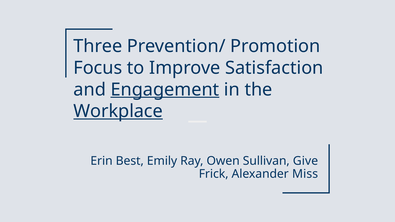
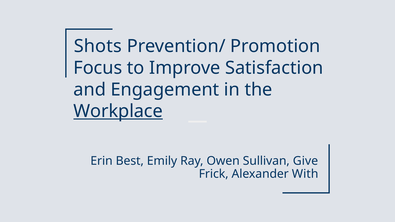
Three: Three -> Shots
Engagement underline: present -> none
Miss: Miss -> With
